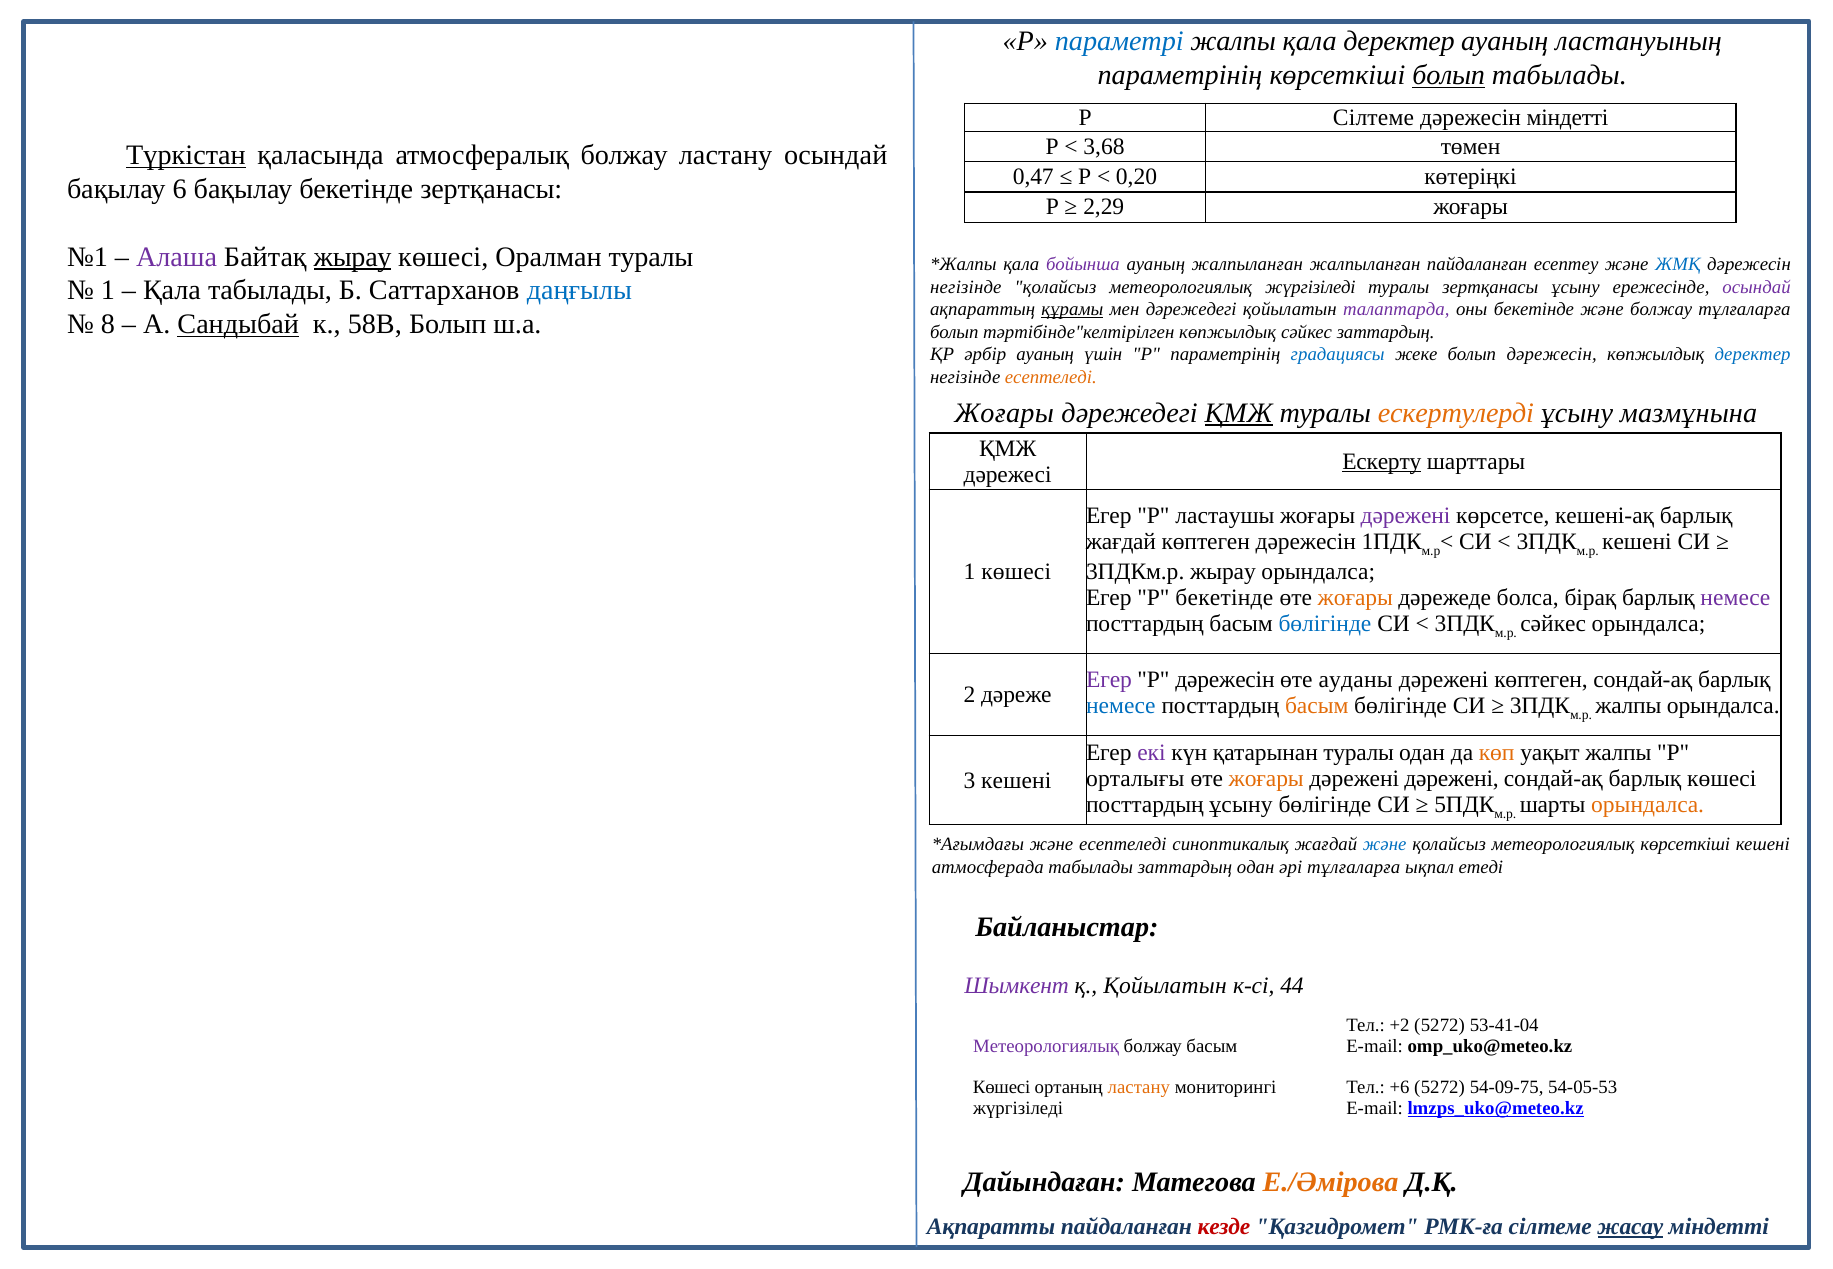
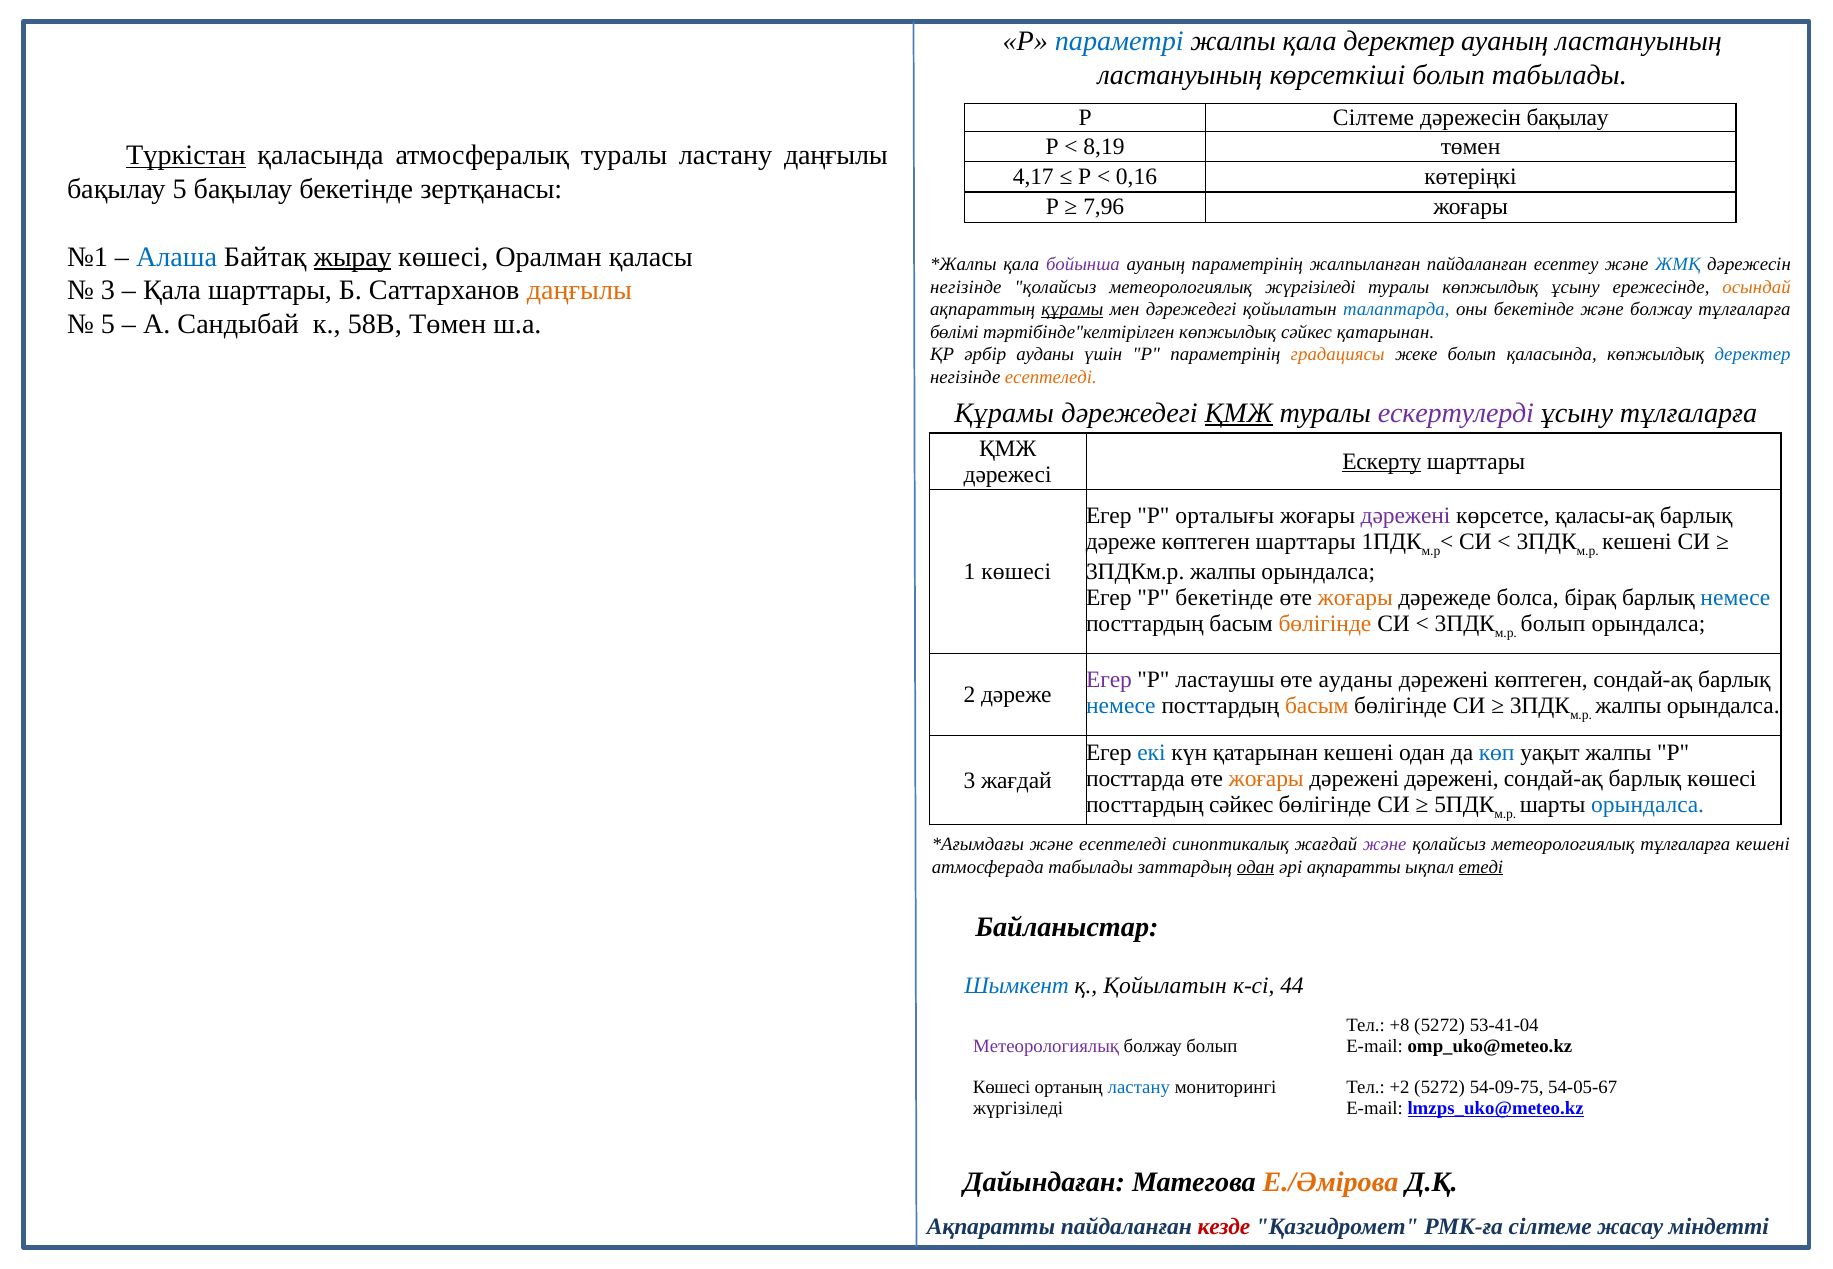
параметрінің at (1180, 75): параметрінің -> ластануының
болып at (1449, 75) underline: present -> none
дәрежесін міндетті: міндетті -> бақылау
3,68: 3,68 -> 8,19
атмосфералық болжау: болжау -> туралы
ластану осындай: осындай -> даңғылы
0,47: 0,47 -> 4,17
0,20: 0,20 -> 0,16
бақылау 6: 6 -> 5
2,29: 2,29 -> 7,96
Алаша colour: purple -> blue
Оралман туралы: туралы -> қаласы
ауаның жалпыланған: жалпыланған -> параметрінің
1 at (108, 291): 1 -> 3
Қала табылады: табылады -> шарттары
даңғылы at (579, 291) colour: blue -> orange
туралы зертқанасы: зертқанасы -> көпжылдық
осындай at (1757, 287) colour: purple -> orange
талаптарда colour: purple -> blue
8 at (108, 325): 8 -> 5
Сандыбай underline: present -> none
58В Болып: Болып -> Төмен
болып at (954, 332): болып -> бөлімі
сәйкес заттардың: заттардың -> қатарынан
әрбір ауаның: ауаның -> ауданы
градациясы colour: blue -> orange
болып дәрежесін: дәрежесін -> қаласында
Жоғары at (1004, 413): Жоғары -> Құрамы
ескертулерді colour: orange -> purple
ұсыну мазмұнына: мазмұнына -> тұлғаларға
ластаушы: ластаушы -> орталығы
кешені-ақ: кешені-ақ -> қаласы-ақ
жағдай at (1121, 542): жағдай -> дәреже
көптеген дәрежесін: дәрежесін -> шарттары
3ПДКм.р жырау: жырау -> жалпы
немесе at (1735, 598) colour: purple -> blue
бөлігінде at (1325, 624) colour: blue -> orange
сәйкес at (1553, 624): сәйкес -> болып
Р дәрежесін: дәрежесін -> ластаушы
екі colour: purple -> blue
қатарынан туралы: туралы -> кешені
көп colour: orange -> blue
орталығы: орталығы -> посттарда
3 кешені: кешені -> жағдай
посттардың ұсыну: ұсыну -> сәйкес
орындалса at (1648, 804) colour: orange -> blue
және at (1385, 844) colour: blue -> purple
метеорологиялық көрсеткіші: көрсеткіші -> тұлғаларға
одан at (1256, 867) underline: none -> present
әрі тұлғаларға: тұлғаларға -> ақпаратты
етеді underline: none -> present
Шымкент colour: purple -> blue
+2: +2 -> +8
болжау басым: басым -> болып
ластану at (1139, 1088) colour: orange -> blue
+6: +6 -> +2
54-05-53: 54-05-53 -> 54-05-67
жасау underline: present -> none
